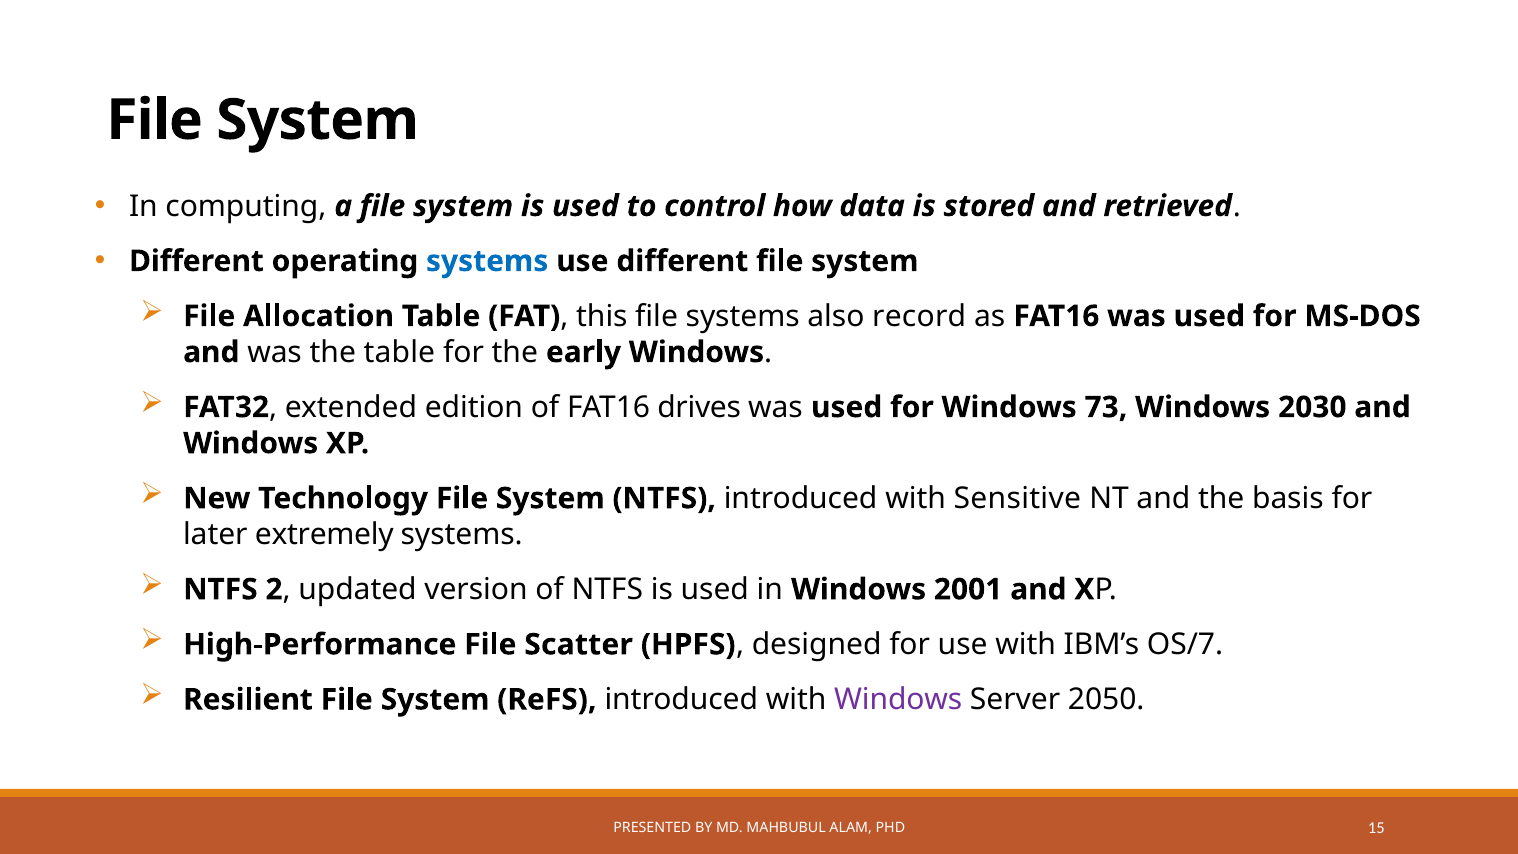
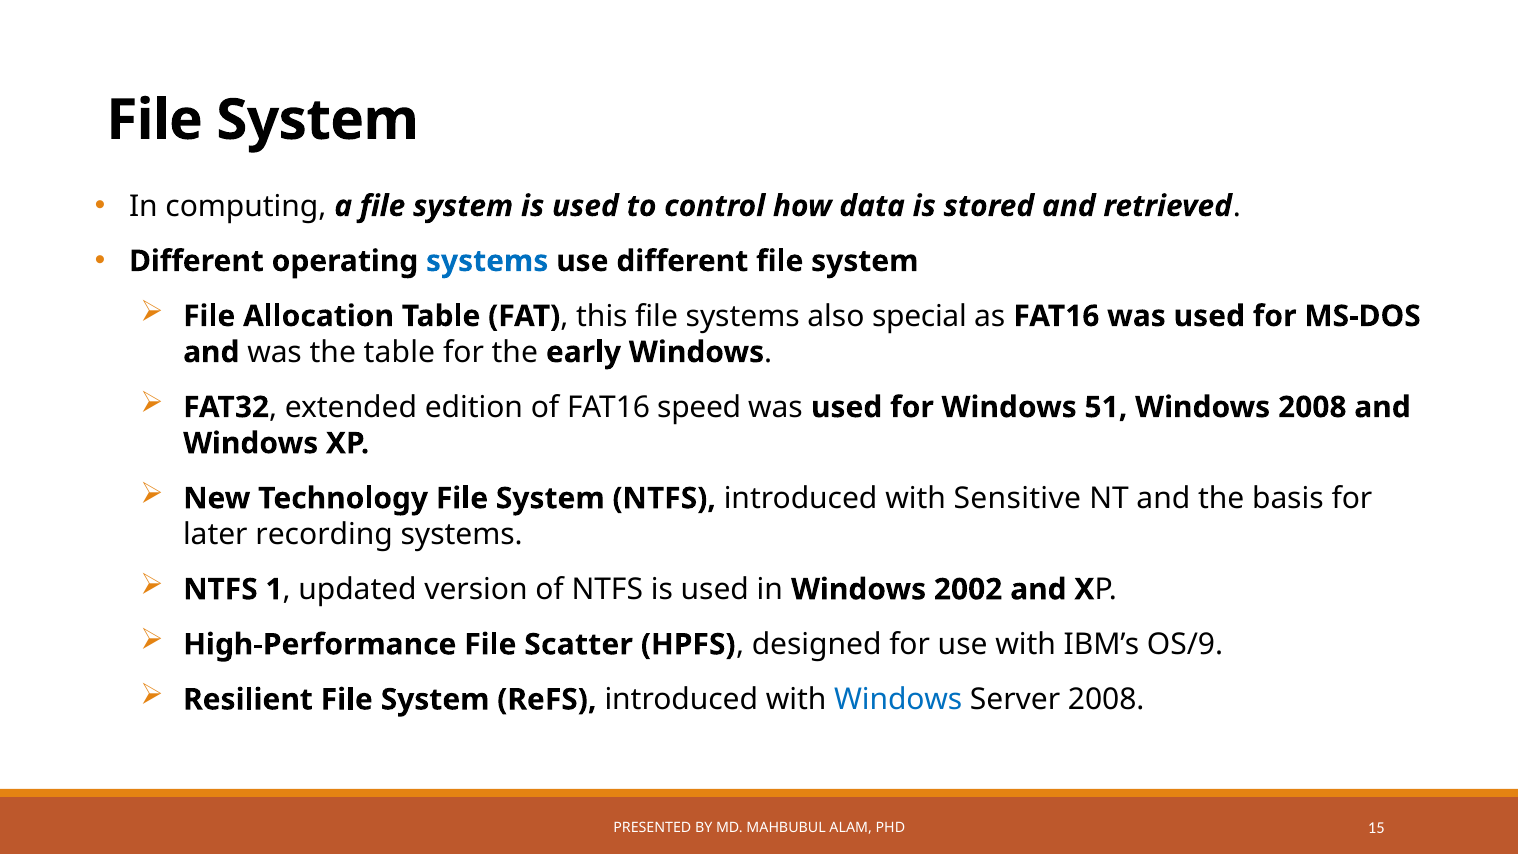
record: record -> special
drives: drives -> speed
73: 73 -> 51
Windows 2030: 2030 -> 2008
extremely: extremely -> recording
2: 2 -> 1
2001: 2001 -> 2002
OS/7: OS/7 -> OS/9
Windows at (898, 699) colour: purple -> blue
Server 2050: 2050 -> 2008
